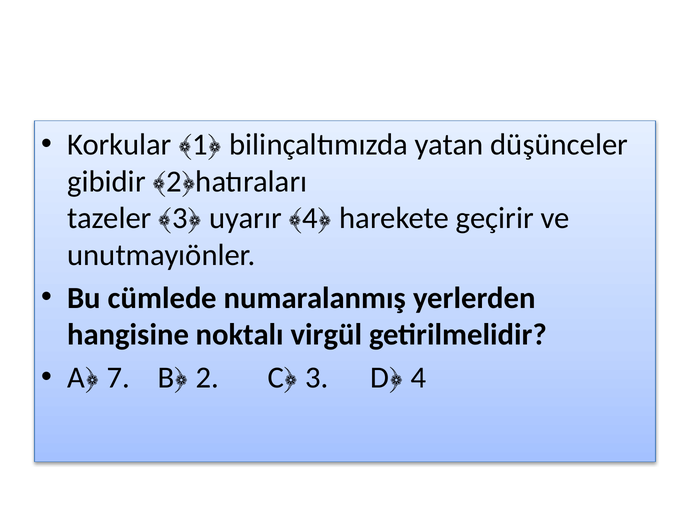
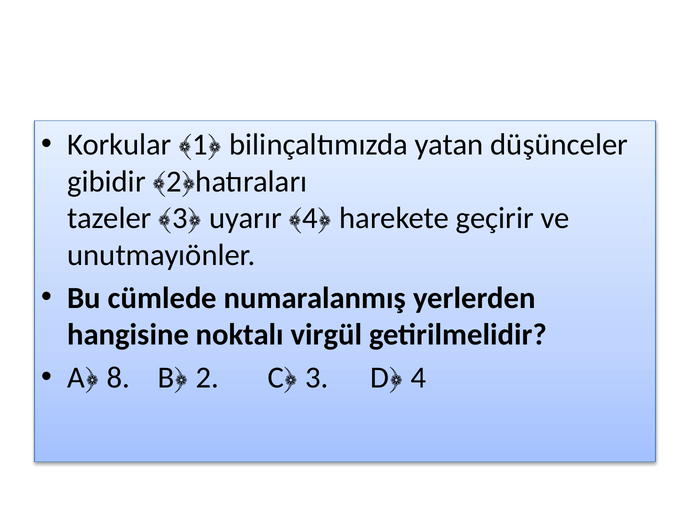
7: 7 -> 8
